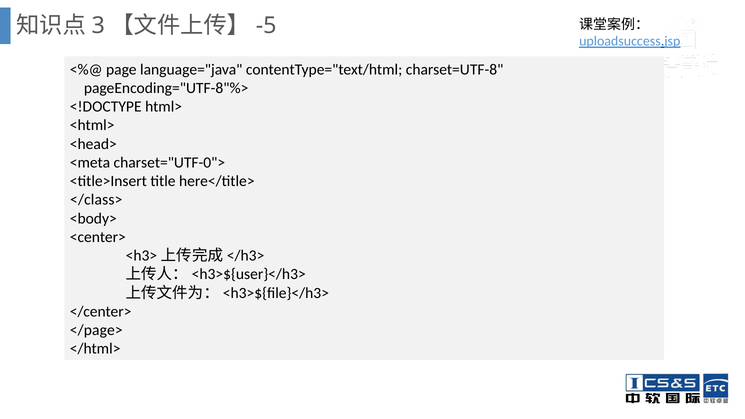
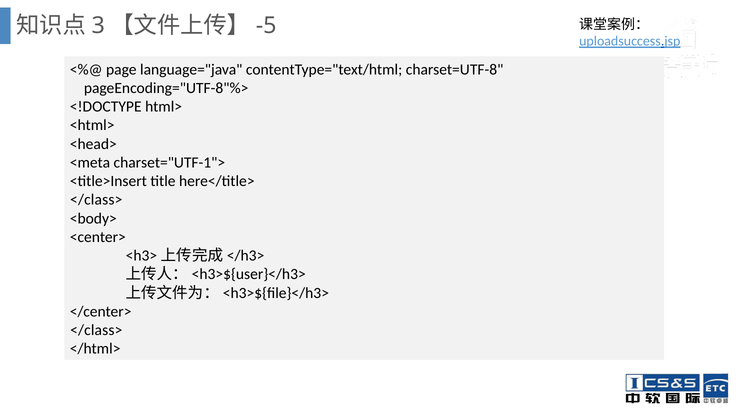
charset="UTF-0">: charset="UTF-0"> -> charset="UTF-1">
</page> at (96, 330): </page> -> </class>
